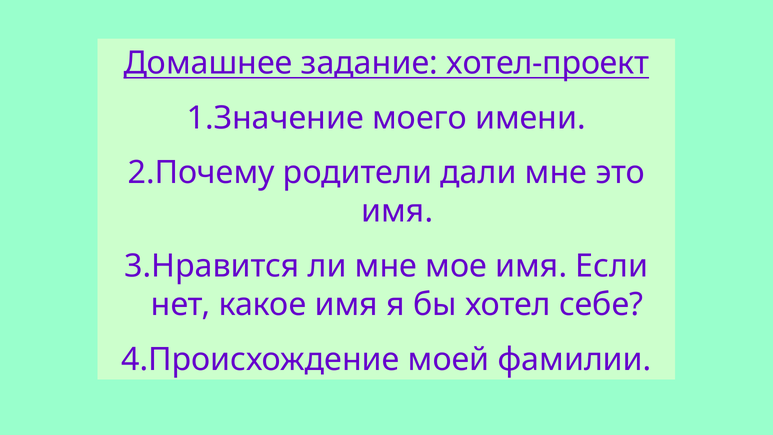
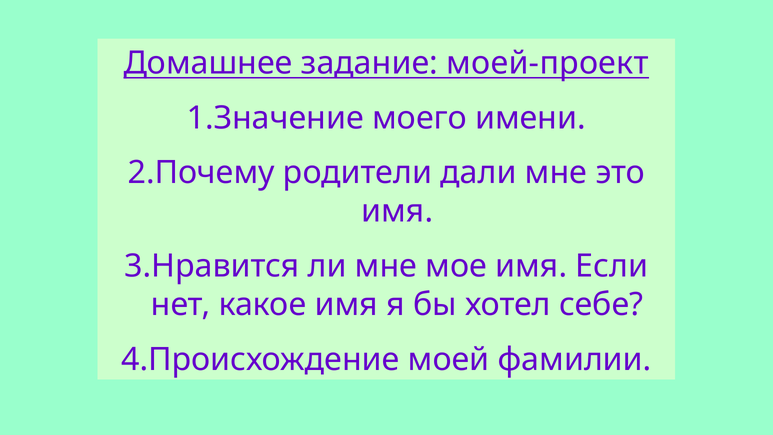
хотел-проект: хотел-проект -> моей-проект
